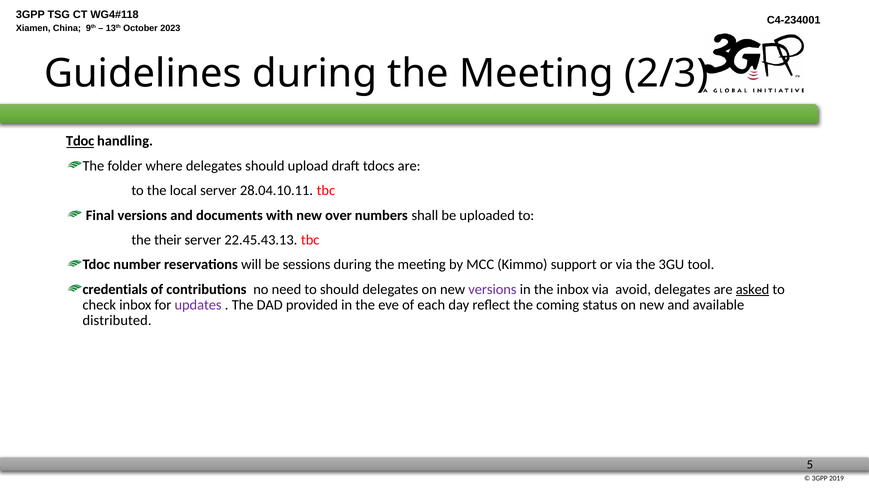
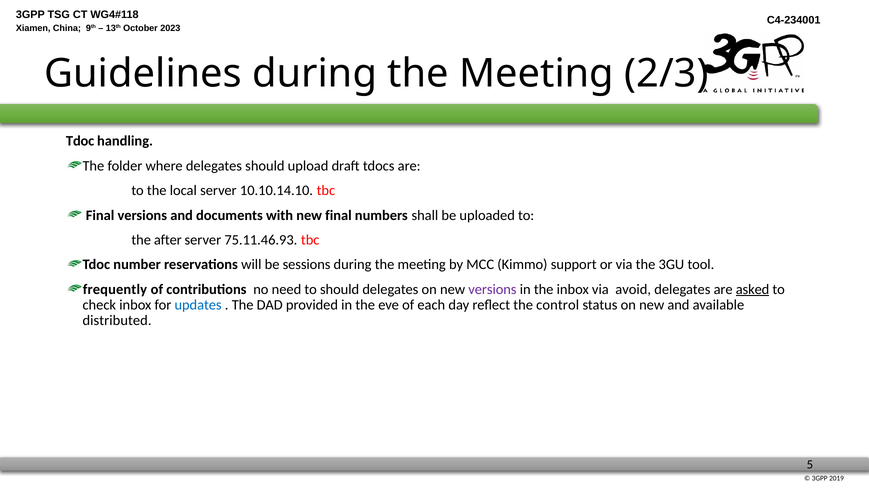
Tdoc at (80, 141) underline: present -> none
28.04.10.11: 28.04.10.11 -> 10.10.14.10
new over: over -> final
their: their -> after
22.45.43.13: 22.45.43.13 -> 75.11.46.93
credentials: credentials -> frequently
updates colour: purple -> blue
coming: coming -> control
